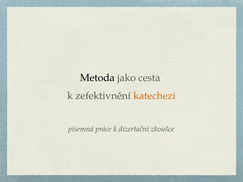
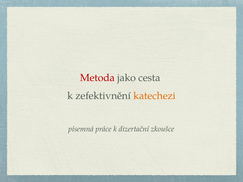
Metoda colour: black -> red
